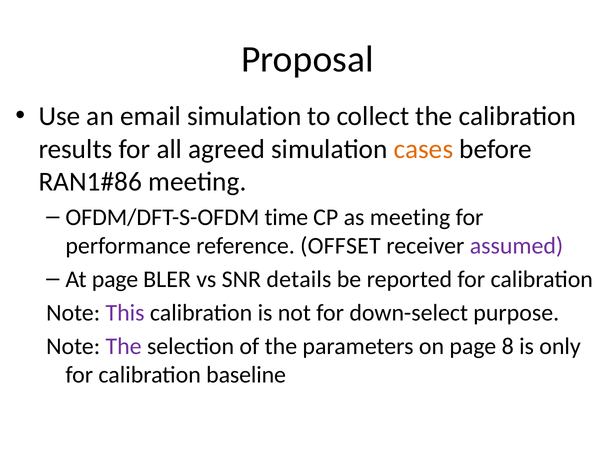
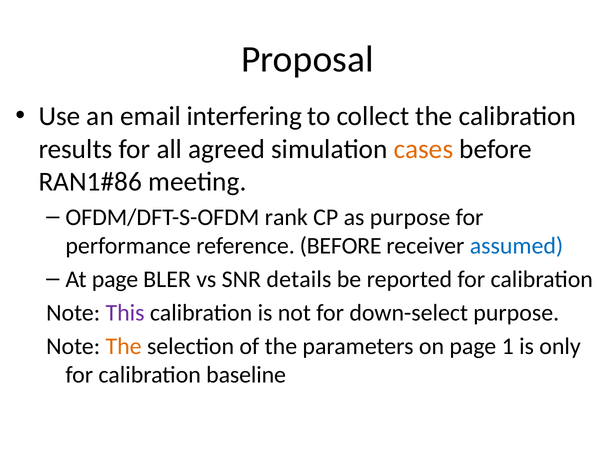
email simulation: simulation -> interfering
time: time -> rank
as meeting: meeting -> purpose
reference OFFSET: OFFSET -> BEFORE
assumed colour: purple -> blue
The at (124, 347) colour: purple -> orange
8: 8 -> 1
